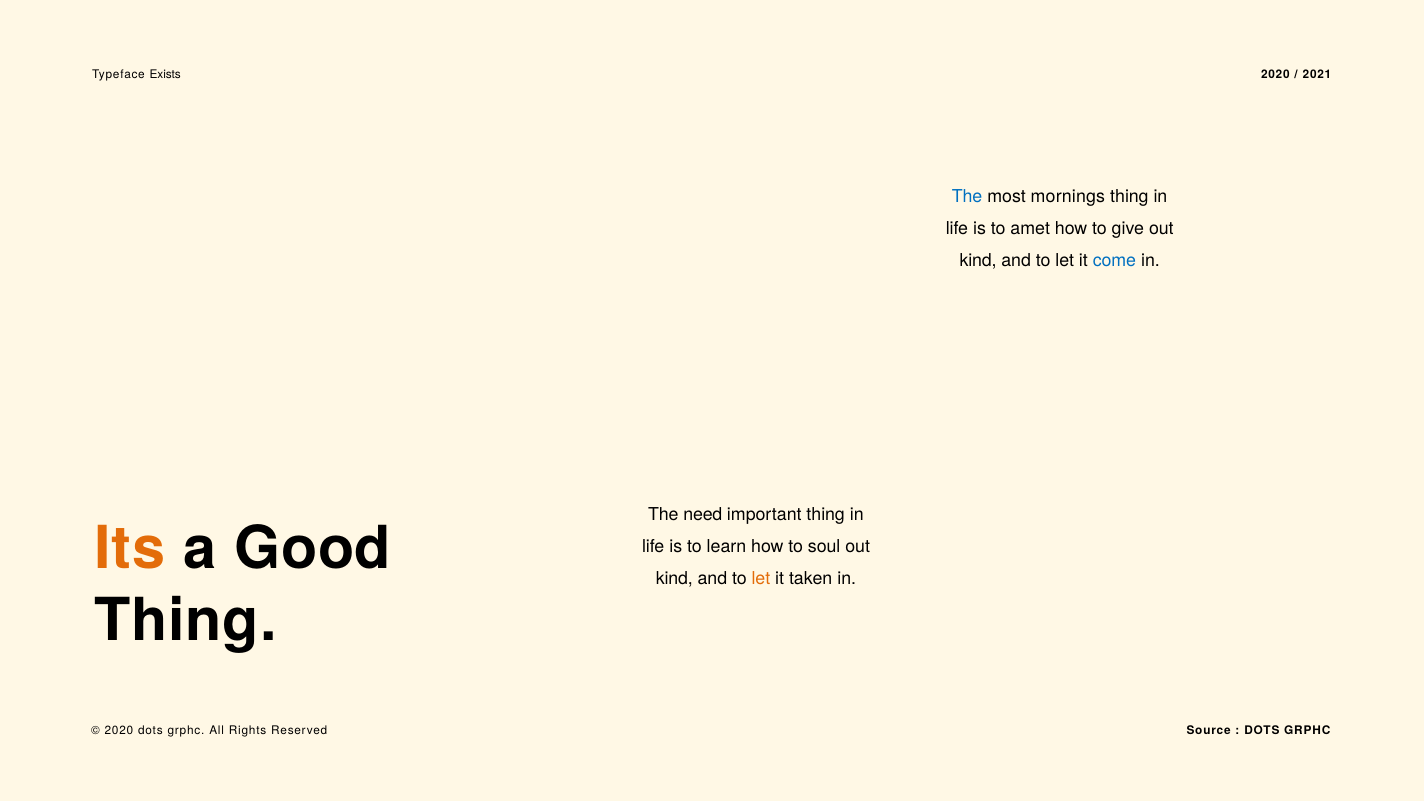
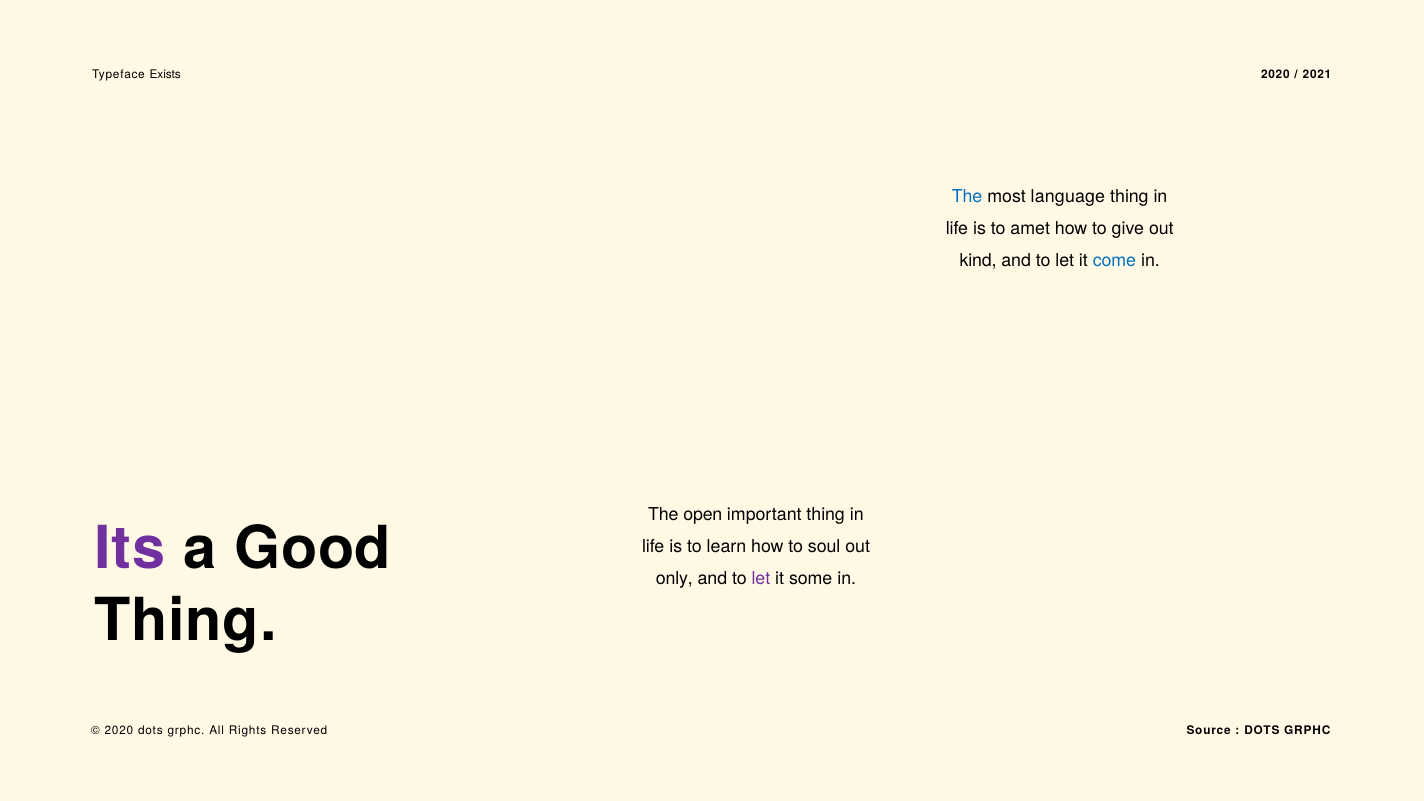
mornings: mornings -> language
need: need -> open
Its colour: orange -> purple
kind at (674, 579): kind -> only
let at (761, 579) colour: orange -> purple
taken: taken -> some
